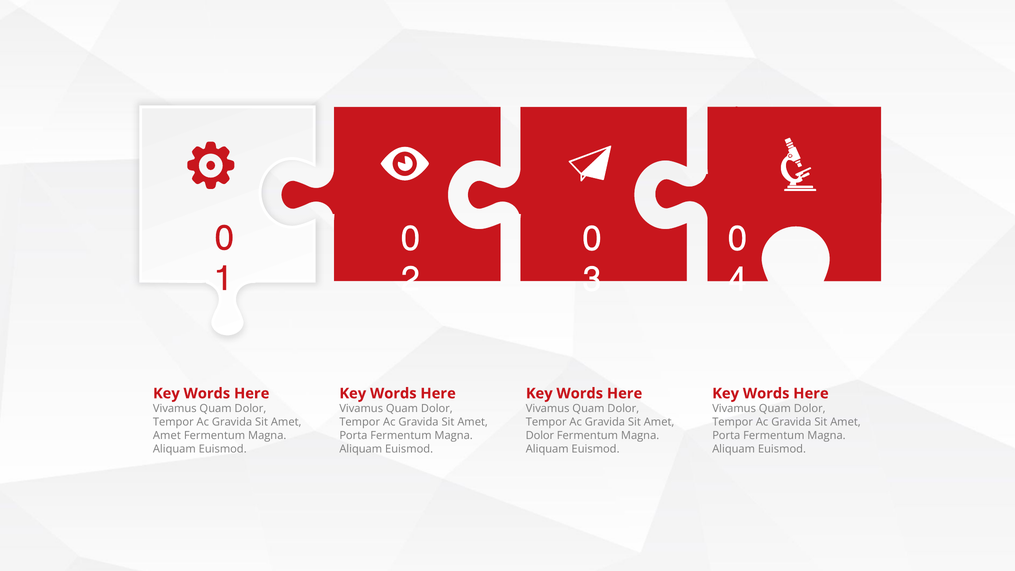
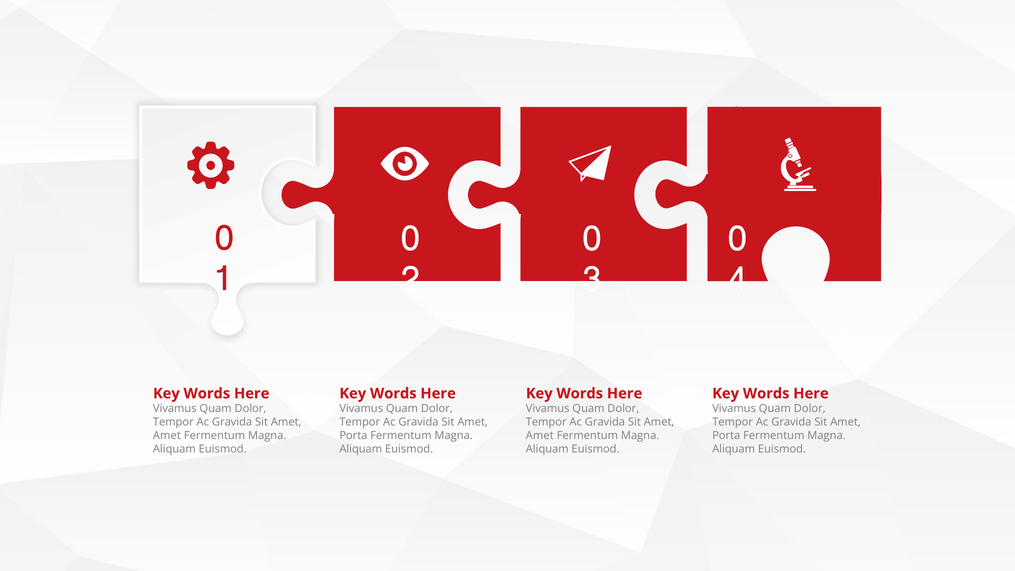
Dolor at (540, 436): Dolor -> Amet
